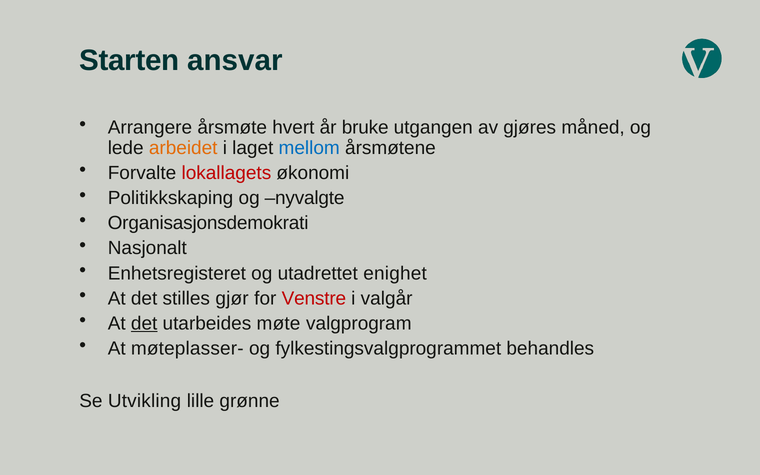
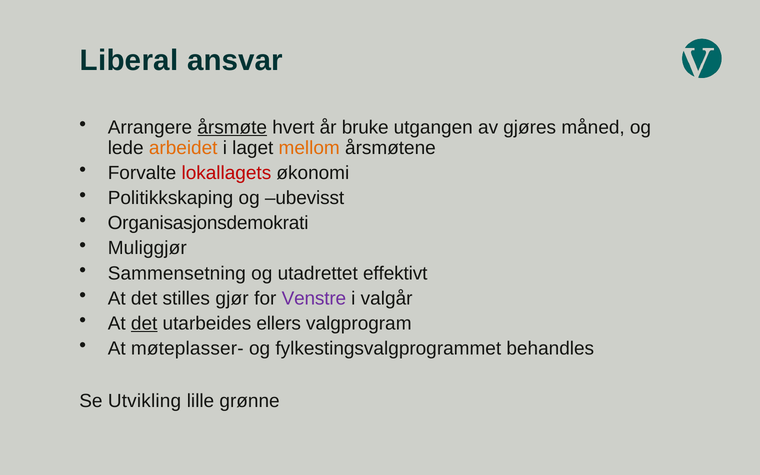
Starten: Starten -> Liberal
årsmøte underline: none -> present
mellom colour: blue -> orange
nyvalgte: nyvalgte -> ubevisst
Nasjonalt: Nasjonalt -> Muliggjør
Enhetsregisteret: Enhetsregisteret -> Sammensetning
enighet: enighet -> effektivt
Venstre colour: red -> purple
møte: møte -> ellers
